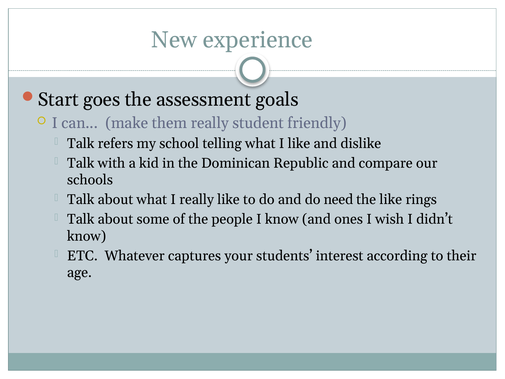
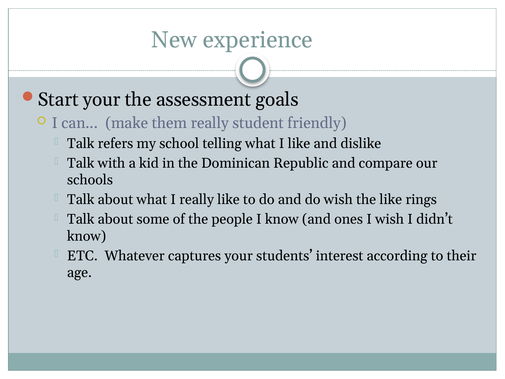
Start goes: goes -> your
do need: need -> wish
